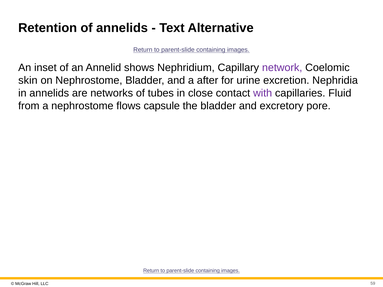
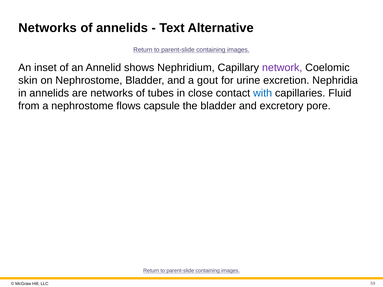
Retention at (48, 28): Retention -> Networks
after: after -> gout
with colour: purple -> blue
